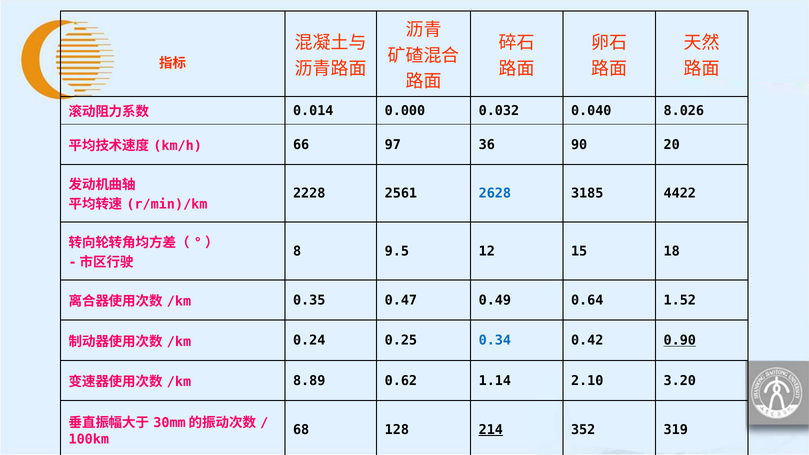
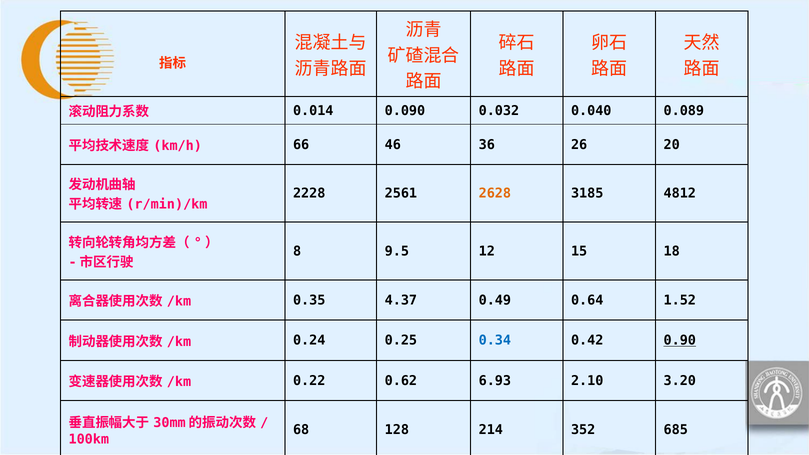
0.000: 0.000 -> 0.090
8.026: 8.026 -> 0.089
97: 97 -> 46
90: 90 -> 26
2628 colour: blue -> orange
4422: 4422 -> 4812
0.47: 0.47 -> 4.37
8.89: 8.89 -> 0.22
1.14: 1.14 -> 6.93
214 underline: present -> none
319: 319 -> 685
